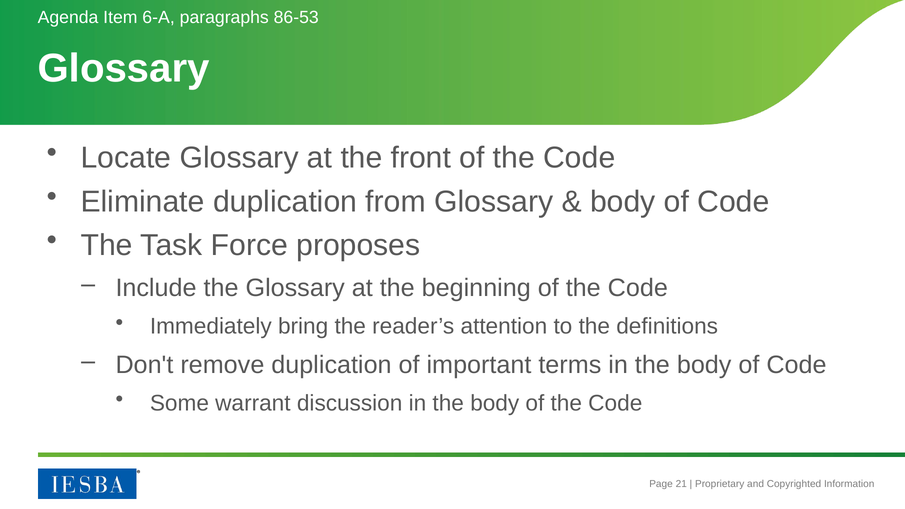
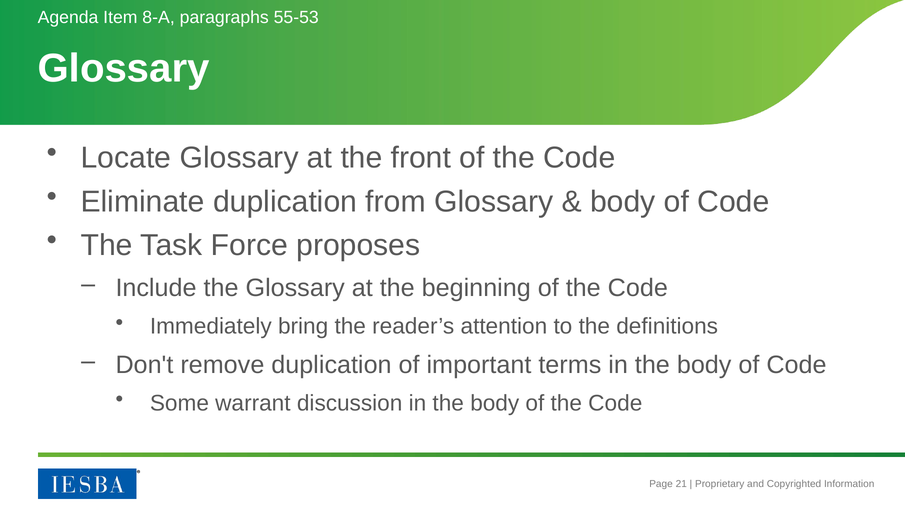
6-A: 6-A -> 8-A
86-53: 86-53 -> 55-53
